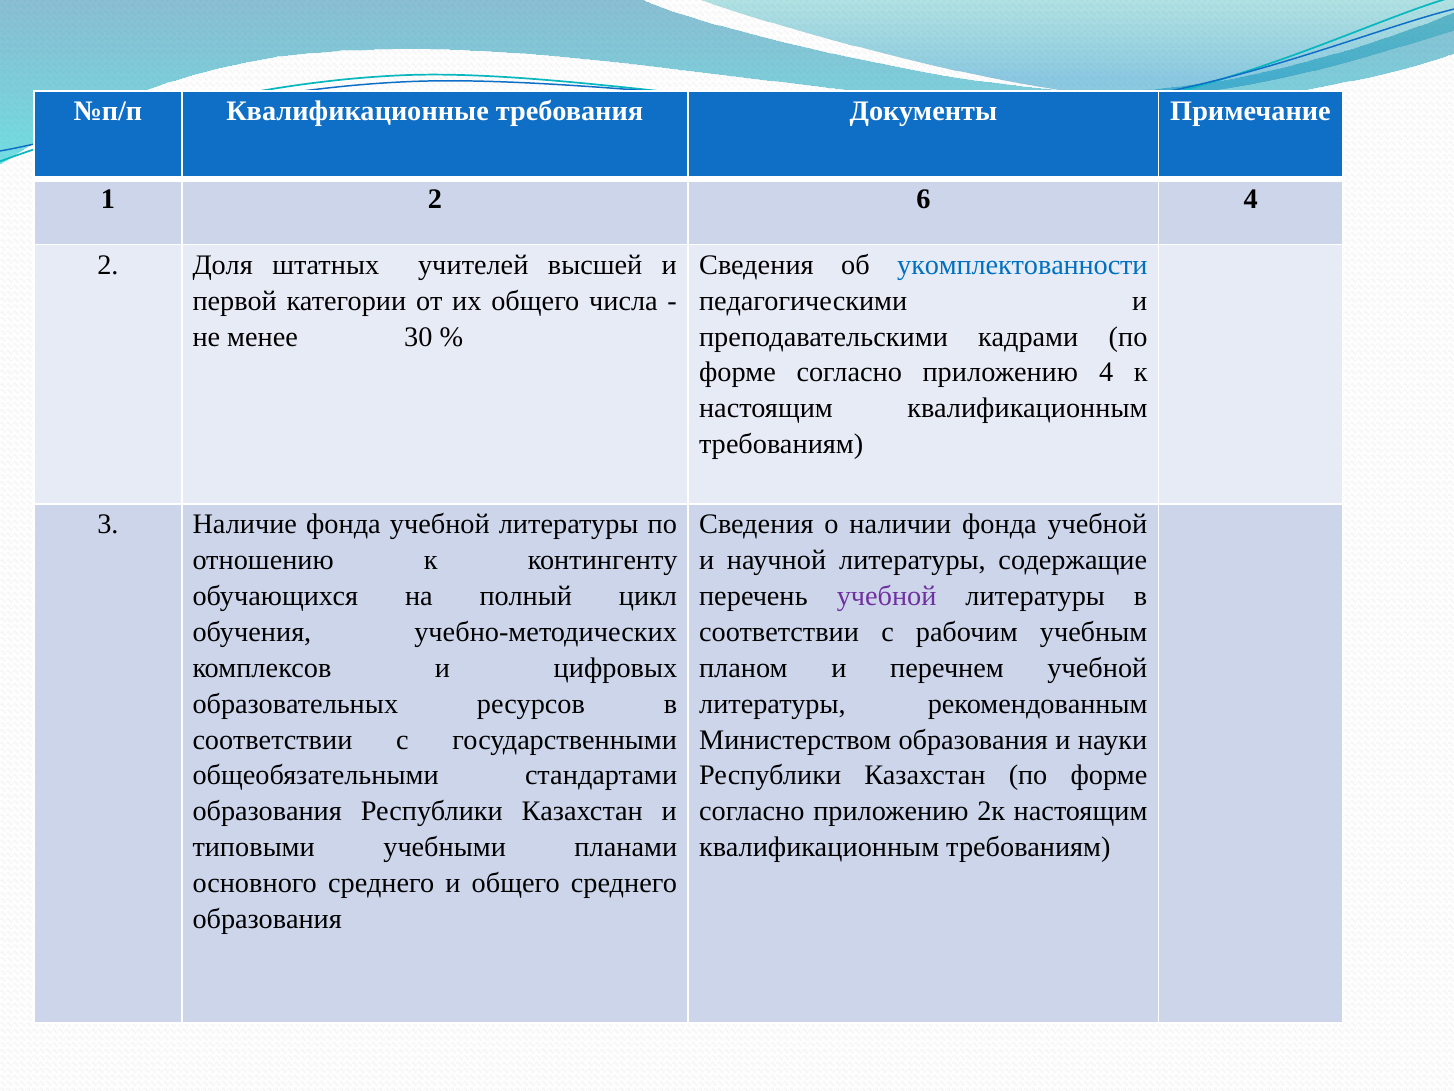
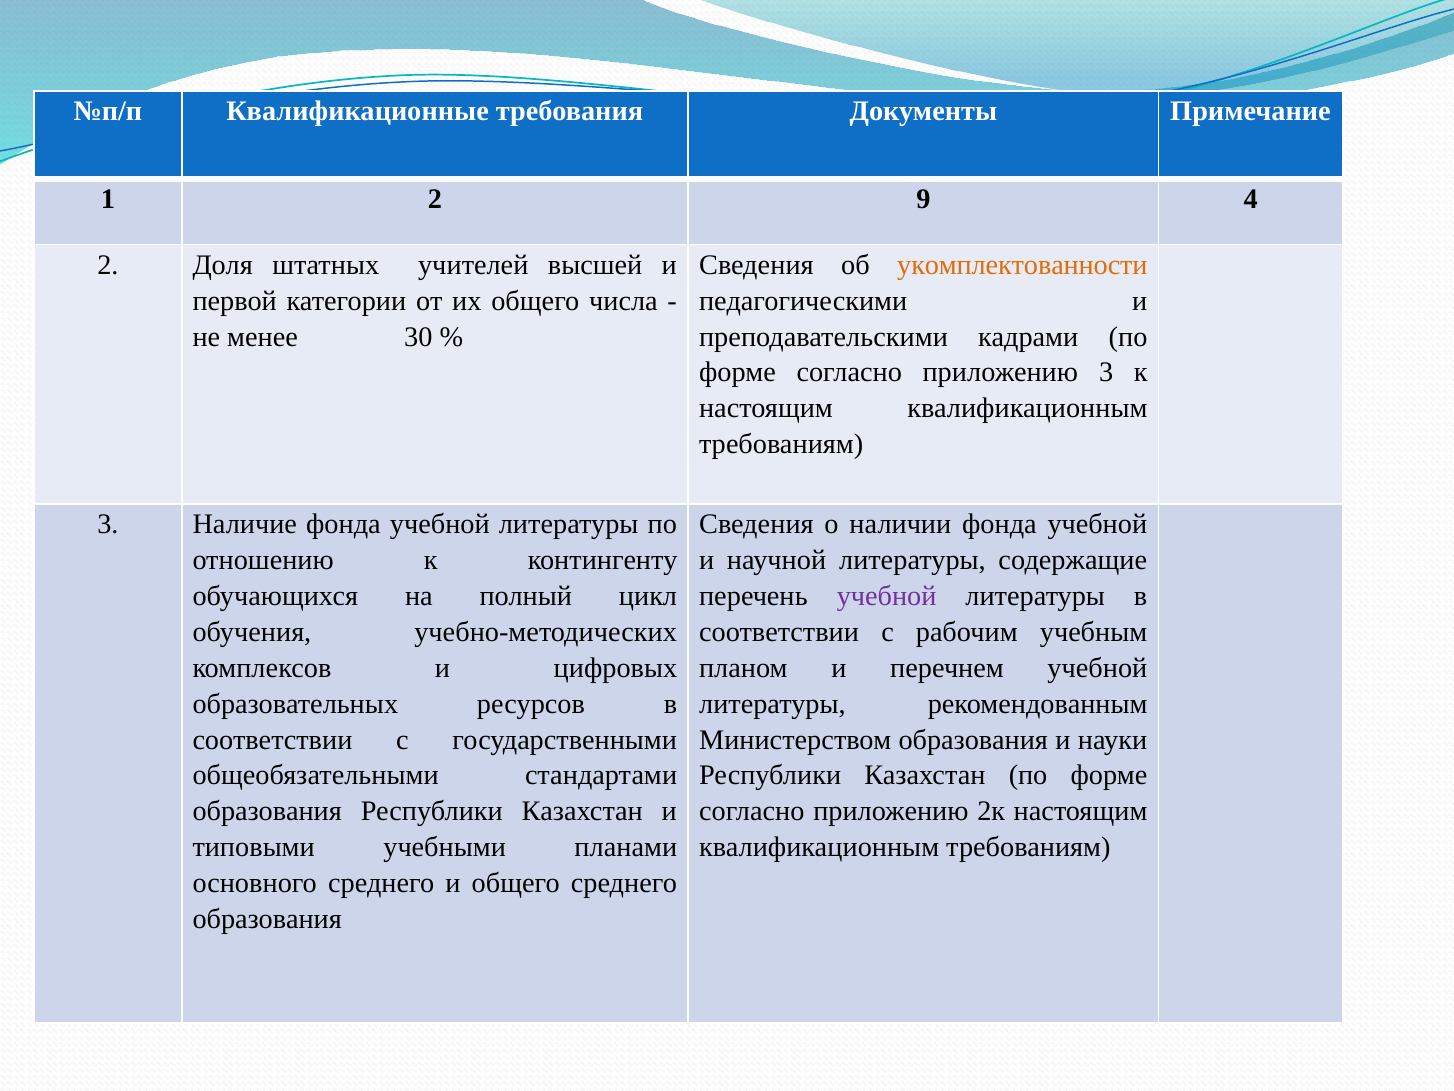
6: 6 -> 9
укомплектованности colour: blue -> orange
приложению 4: 4 -> 3
